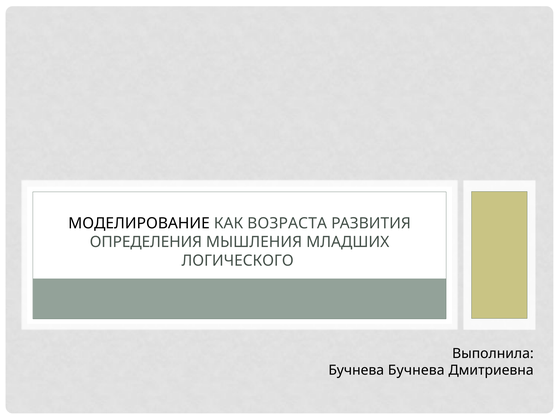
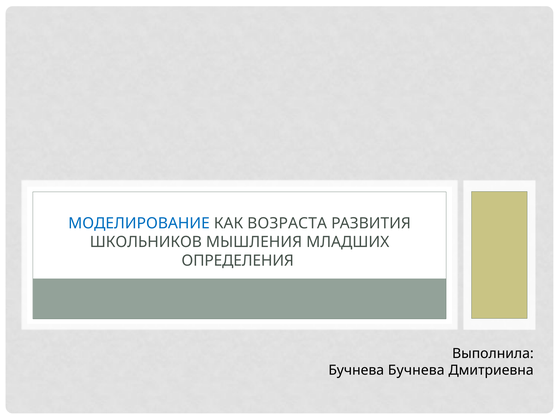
МОДЕЛИРОВАНИЕ colour: black -> blue
ОПРЕДЕЛЕНИЯ: ОПРЕДЕЛЕНИЯ -> ШКОЛЬНИКОВ
ЛОГИЧЕСКОГО: ЛОГИЧЕСКОГО -> ОПРЕДЕЛЕНИЯ
